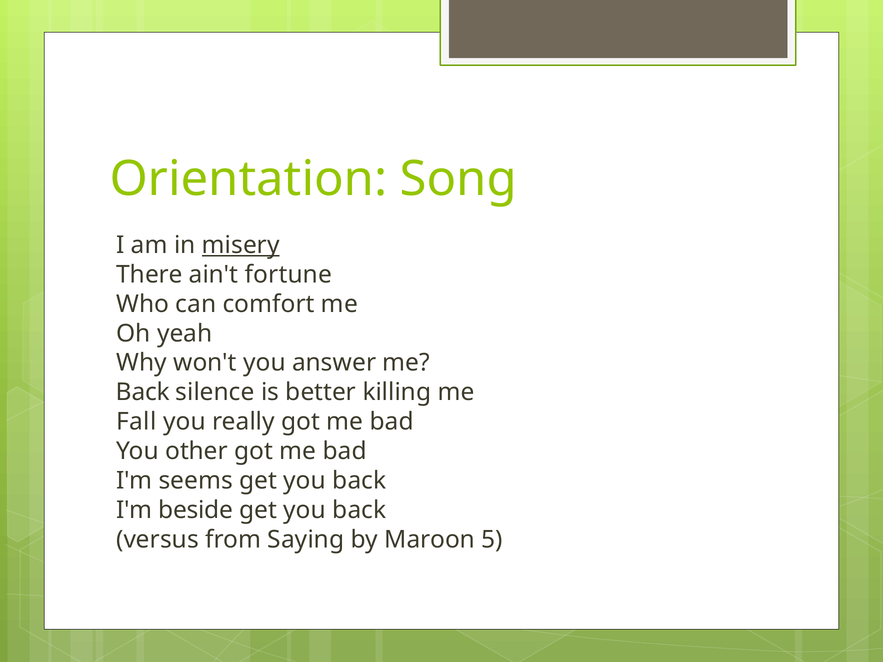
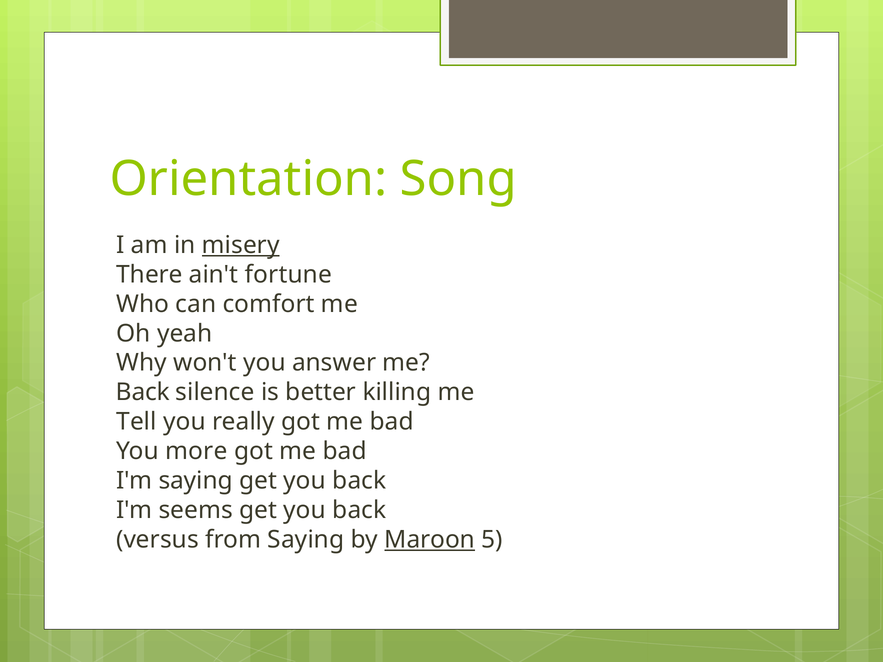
Fall: Fall -> Tell
other: other -> more
I'm seems: seems -> saying
beside: beside -> seems
Maroon underline: none -> present
